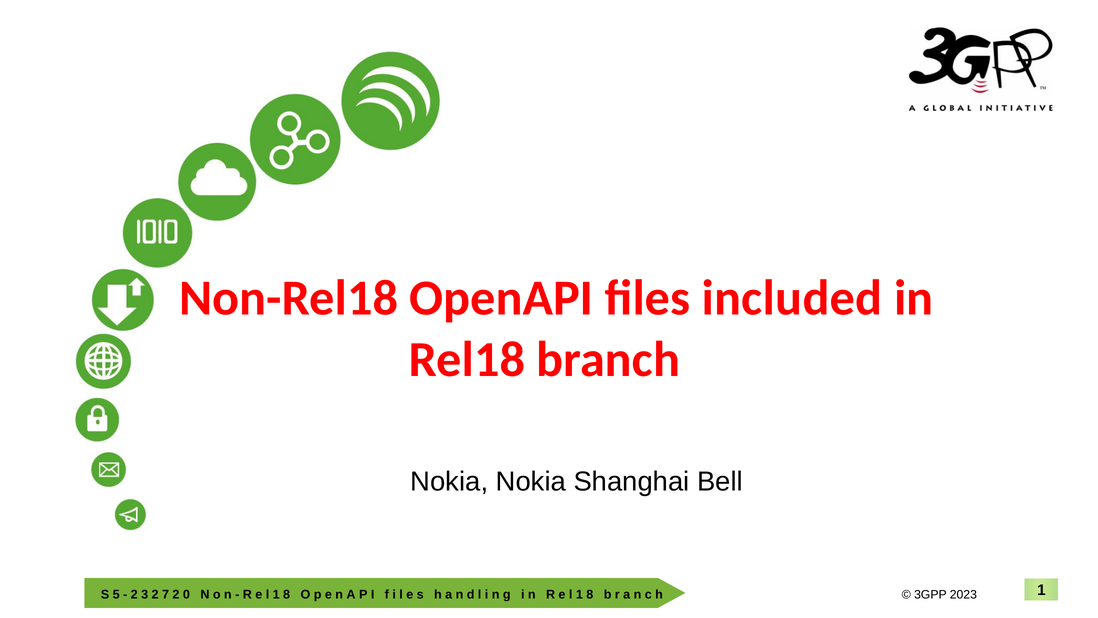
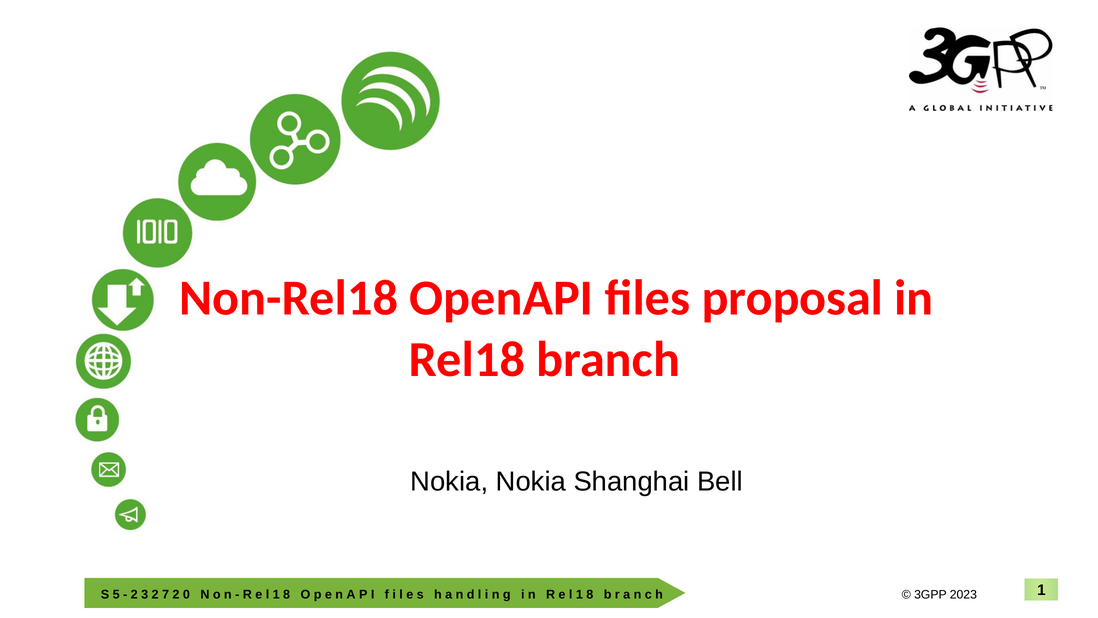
included: included -> proposal
